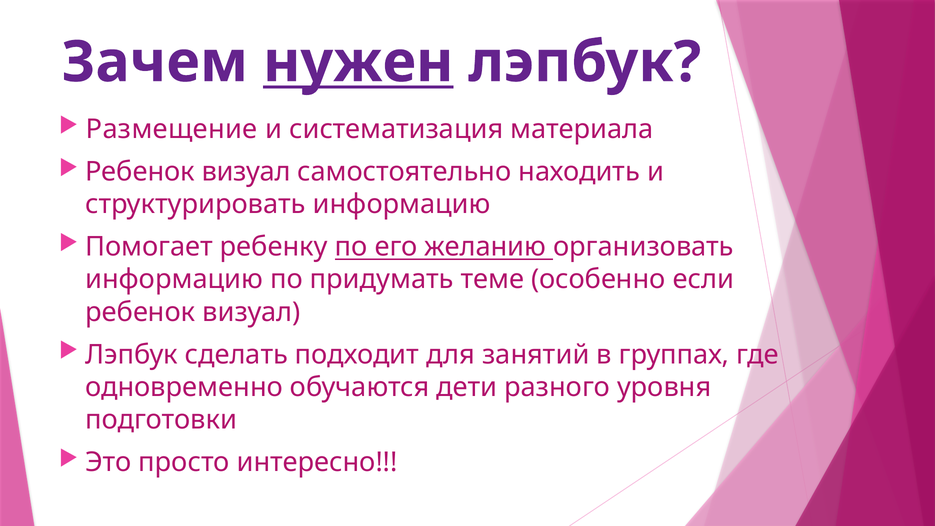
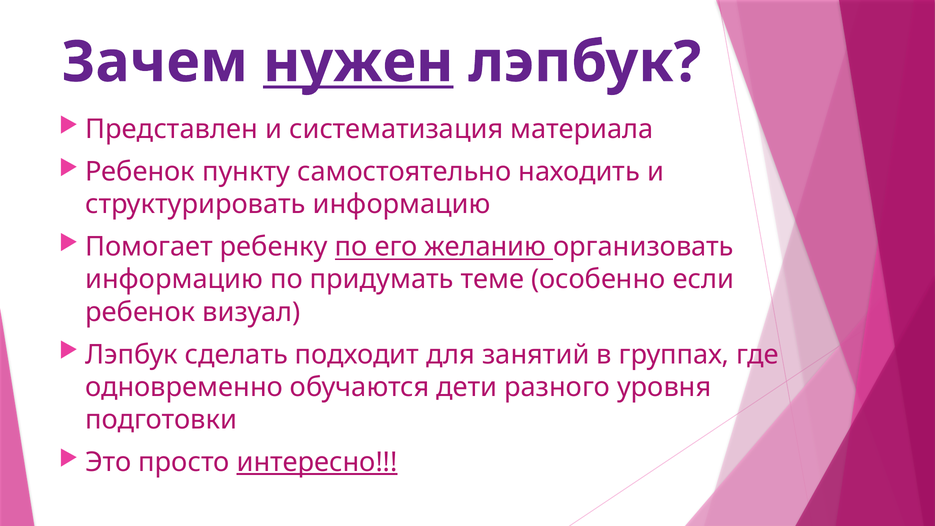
Размещение: Размещение -> Представлен
визуал at (246, 172): визуал -> пункту
интересно underline: none -> present
